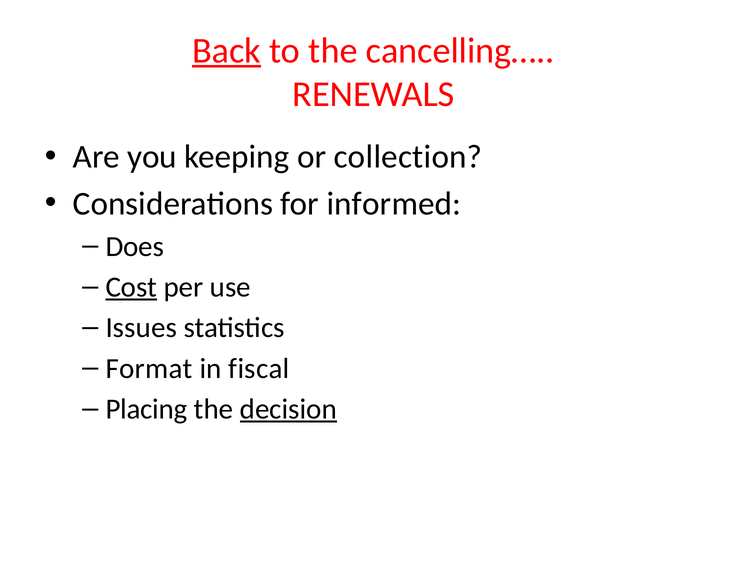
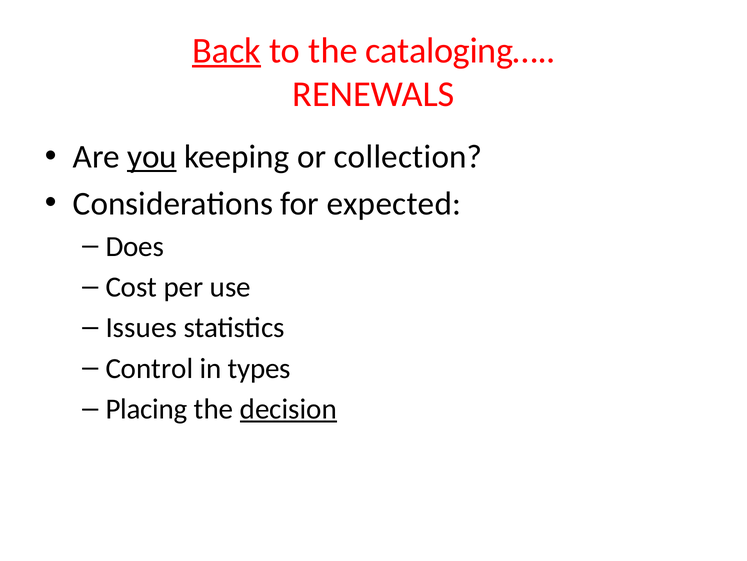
cancelling…: cancelling… -> cataloging…
you underline: none -> present
informed: informed -> expected
Cost underline: present -> none
Format: Format -> Control
fiscal: fiscal -> types
